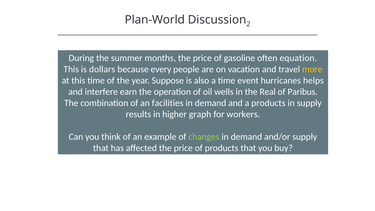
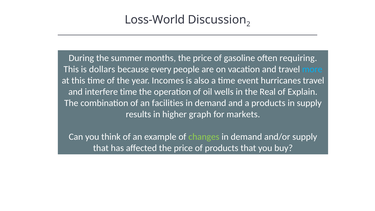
Plan-World: Plan-World -> Loss-World
equation: equation -> requiring
more colour: yellow -> light blue
Suppose: Suppose -> Incomes
hurricanes helps: helps -> travel
interfere earn: earn -> time
Paribus: Paribus -> Explain
workers: workers -> markets
